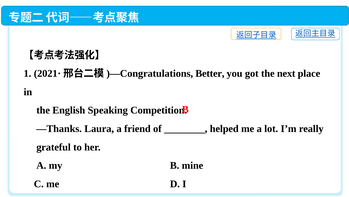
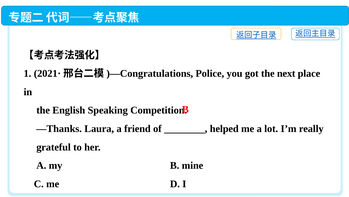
Better: Better -> Police
